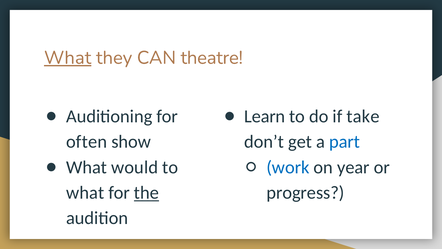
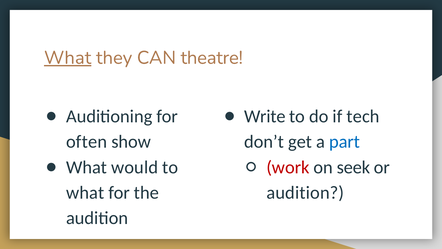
Learn: Learn -> Write
take: take -> tech
work colour: blue -> red
year: year -> seek
the underline: present -> none
progress at (305, 193): progress -> audition
